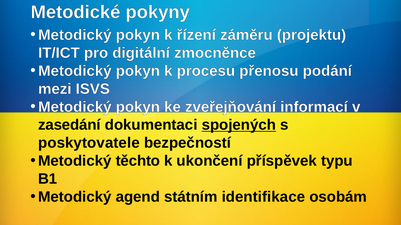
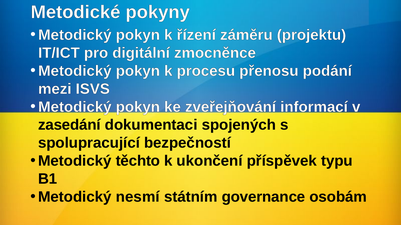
spojených underline: present -> none
poskytovatele: poskytovatele -> spolupracující
agend: agend -> nesmí
identifikace: identifikace -> governance
